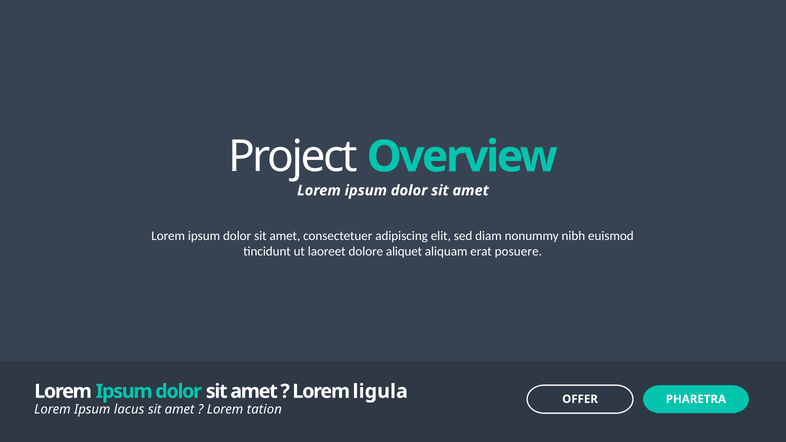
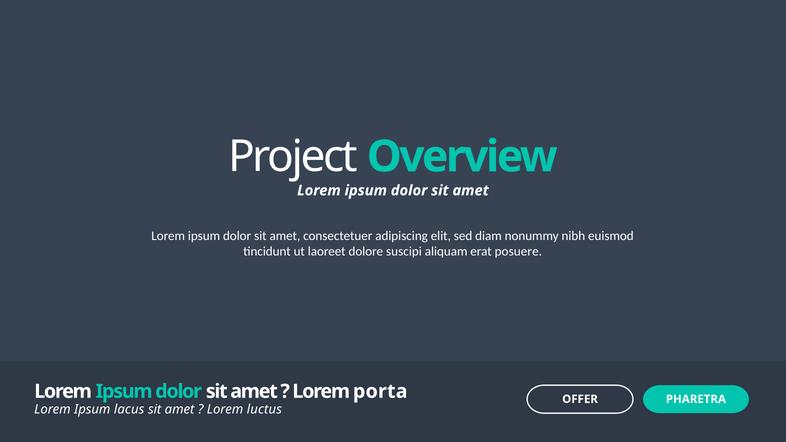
aliquet: aliquet -> suscipi
ligula: ligula -> porta
tation: tation -> luctus
